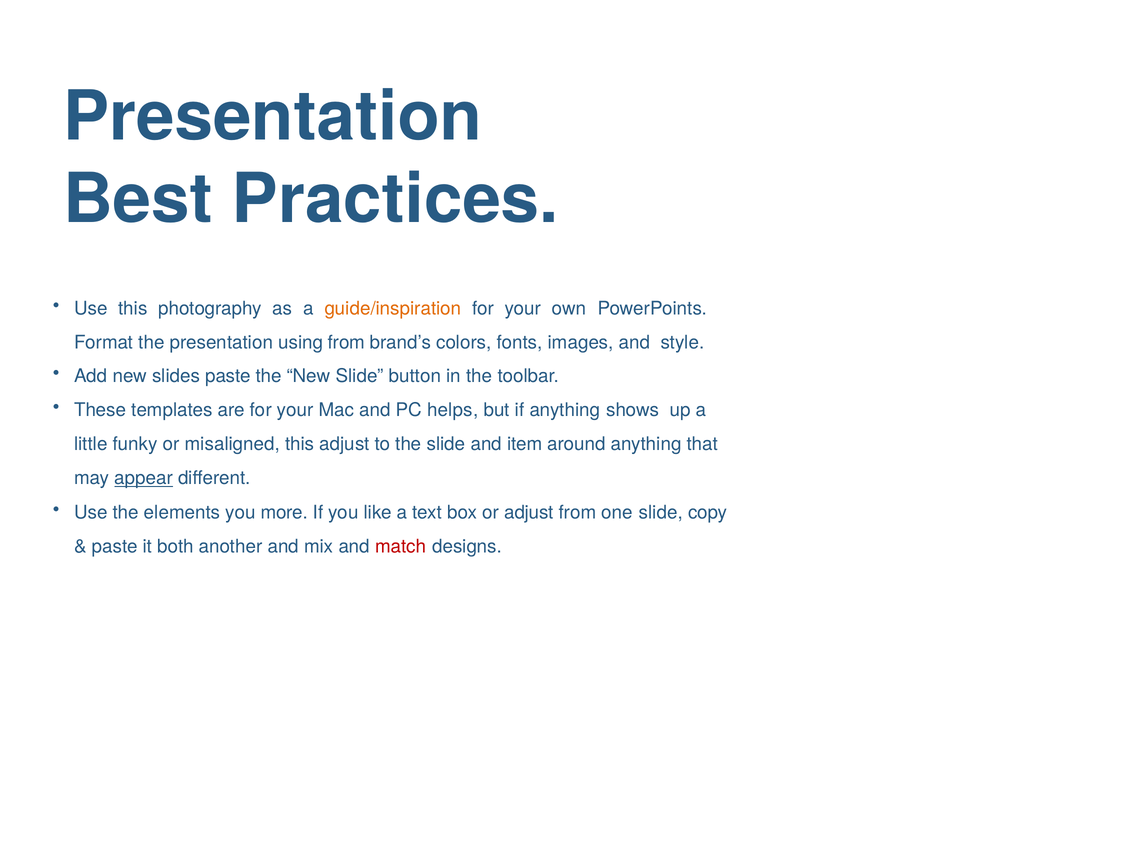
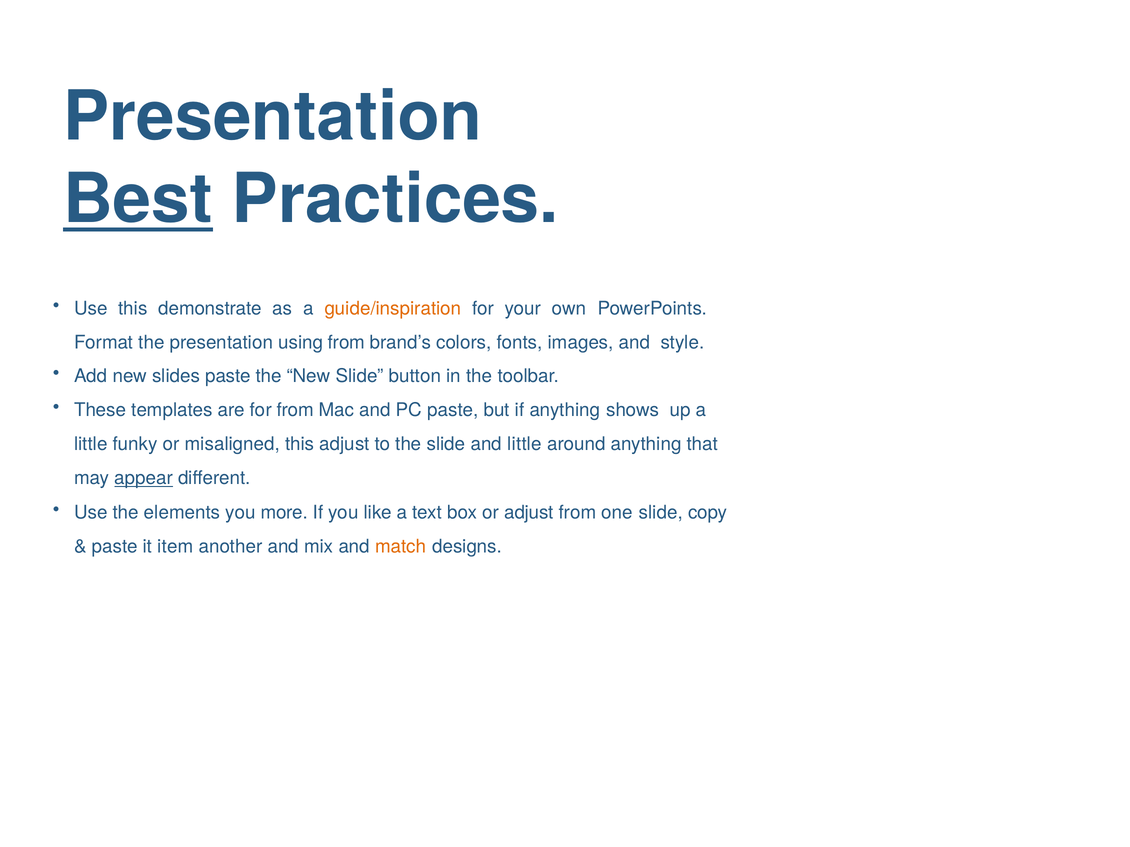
Best underline: none -> present
photography: photography -> demonstrate
are for your: your -> from
PC helps: helps -> paste
and item: item -> little
both: both -> item
match colour: red -> orange
